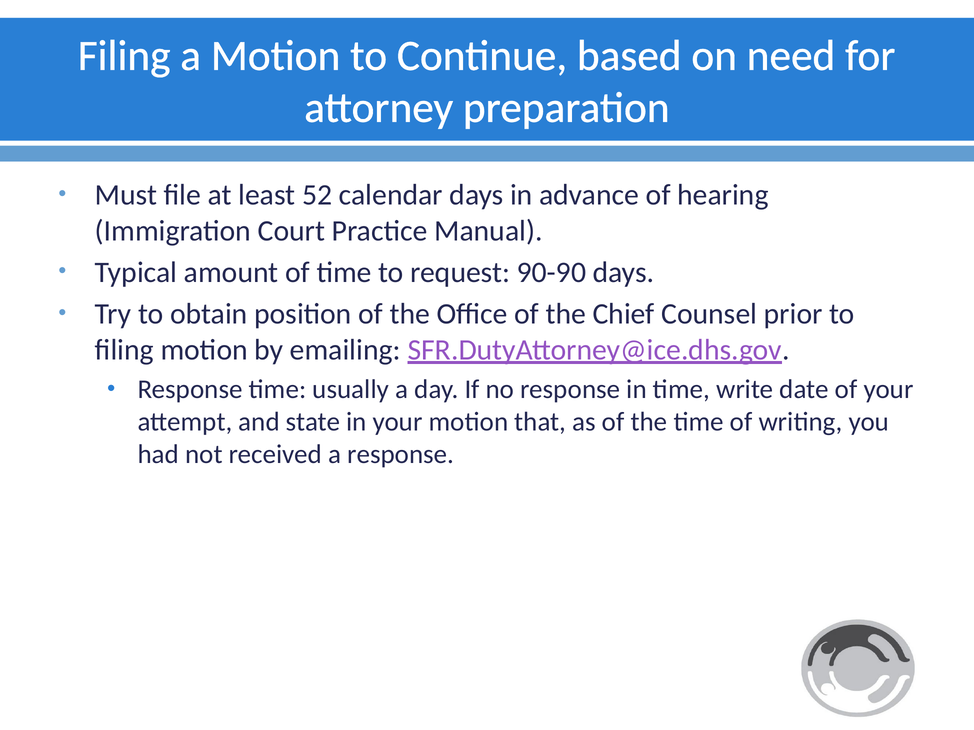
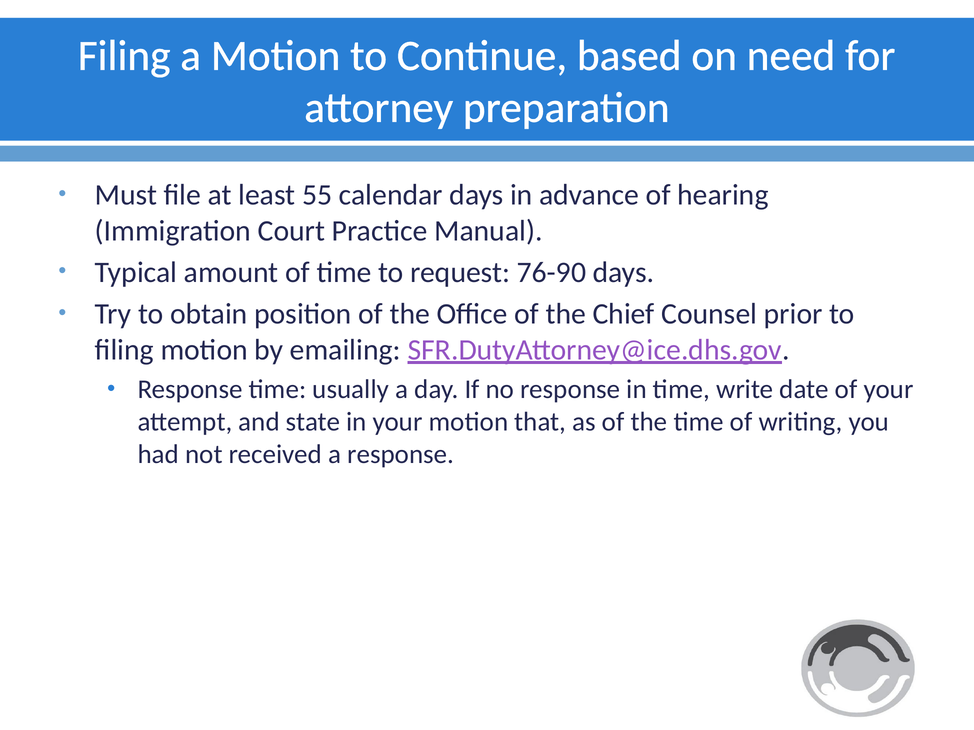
52: 52 -> 55
90-90: 90-90 -> 76-90
